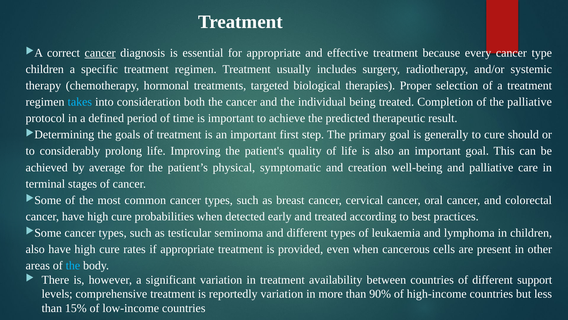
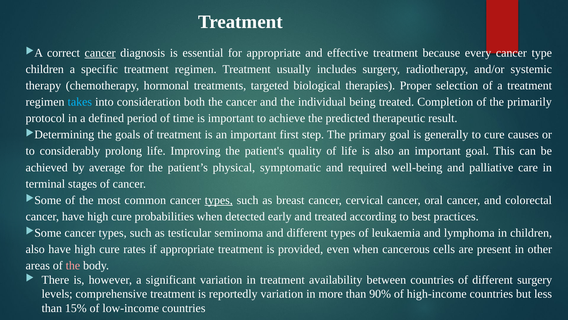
the palliative: palliative -> primarily
should: should -> causes
creation: creation -> required
types at (219, 200) underline: none -> present
the at (73, 265) colour: light blue -> pink
different support: support -> surgery
